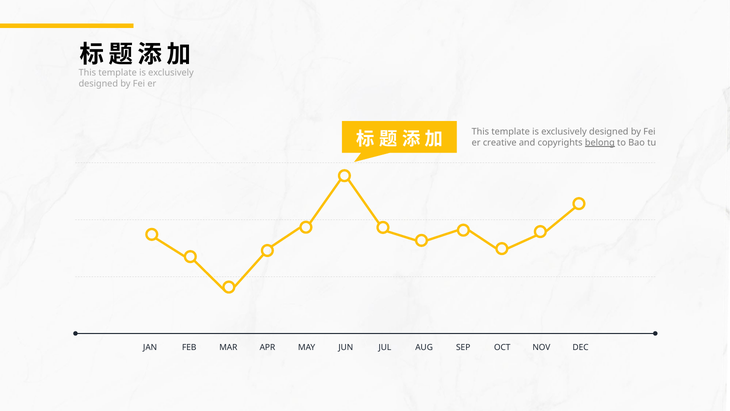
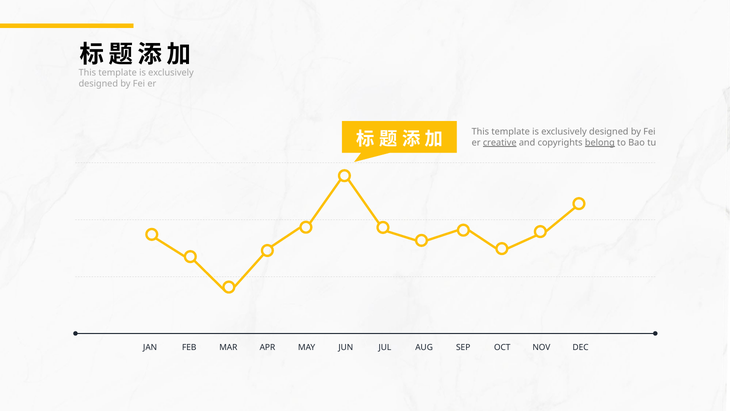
creative underline: none -> present
